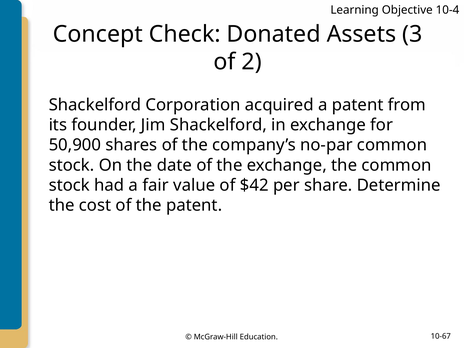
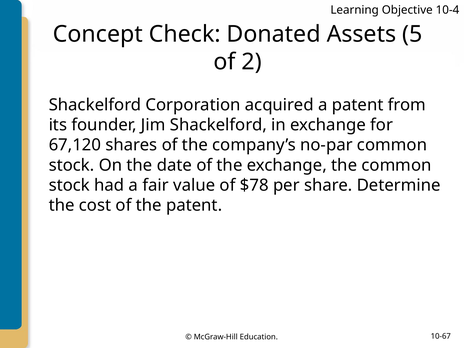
3: 3 -> 5
50,900: 50,900 -> 67,120
$42: $42 -> $78
